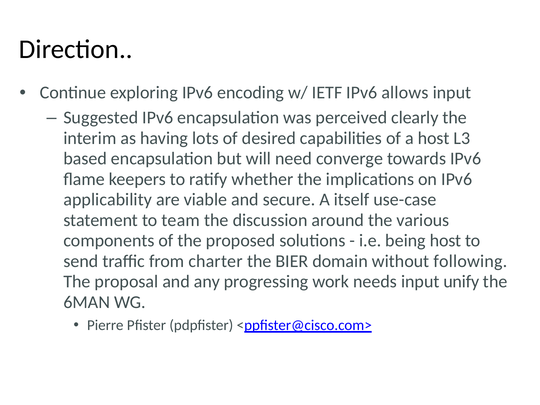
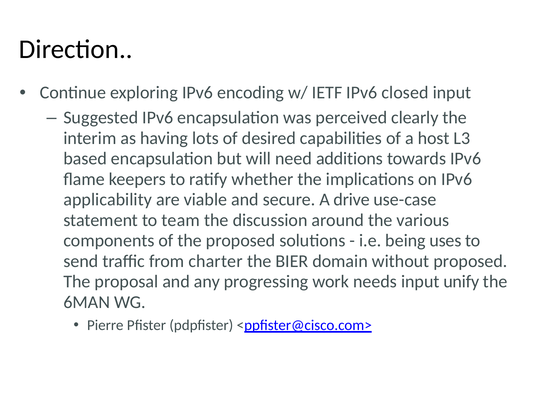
allows: allows -> closed
converge: converge -> additions
itself: itself -> drive
being host: host -> uses
without following: following -> proposed
